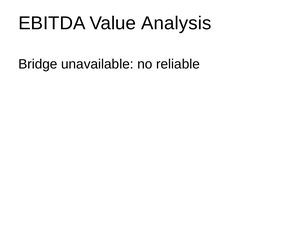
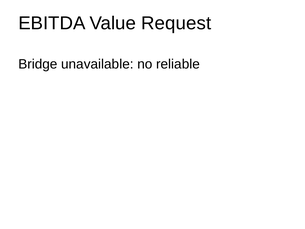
Analysis: Analysis -> Request
